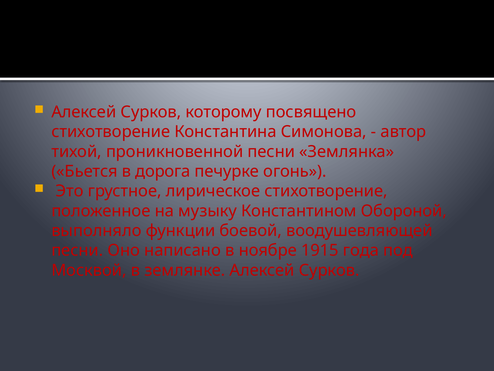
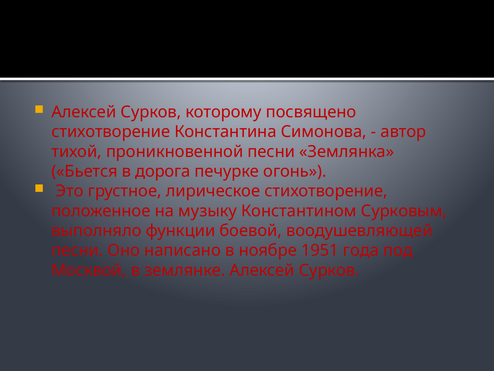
Обороной: Обороной -> Сурковым
1915: 1915 -> 1951
